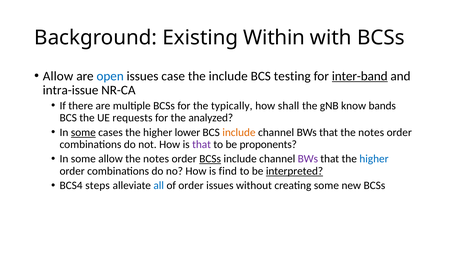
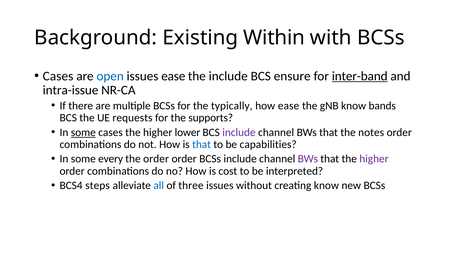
Allow at (58, 76): Allow -> Cases
issues case: case -> ease
testing: testing -> ensure
how shall: shall -> ease
analyzed: analyzed -> supports
include at (239, 132) colour: orange -> purple
that at (202, 145) colour: purple -> blue
proponents: proponents -> capabilities
some allow: allow -> every
notes at (156, 159): notes -> order
BCSs at (210, 159) underline: present -> none
higher at (374, 159) colour: blue -> purple
find: find -> cost
interpreted underline: present -> none
of order: order -> three
creating some: some -> know
